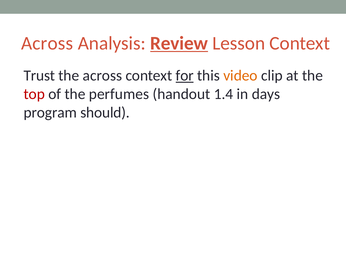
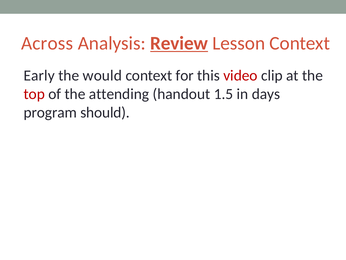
Trust: Trust -> Early
the across: across -> would
for underline: present -> none
video colour: orange -> red
perfumes: perfumes -> attending
1.4: 1.4 -> 1.5
